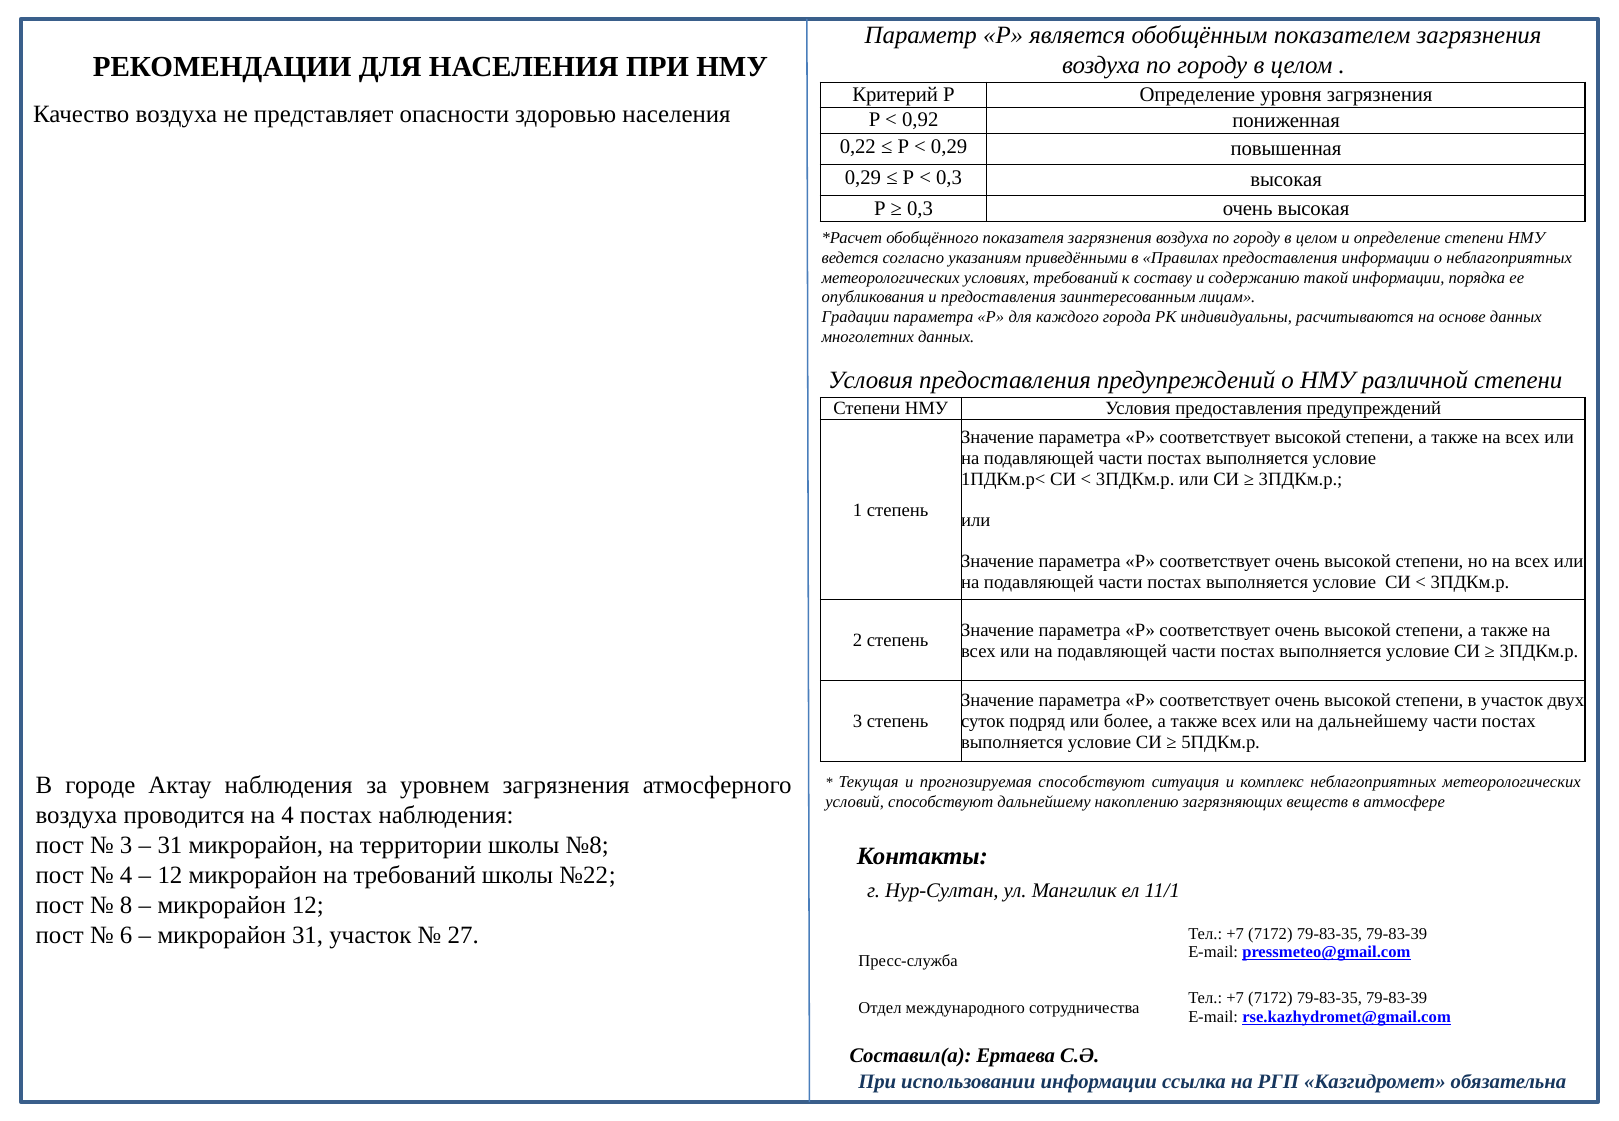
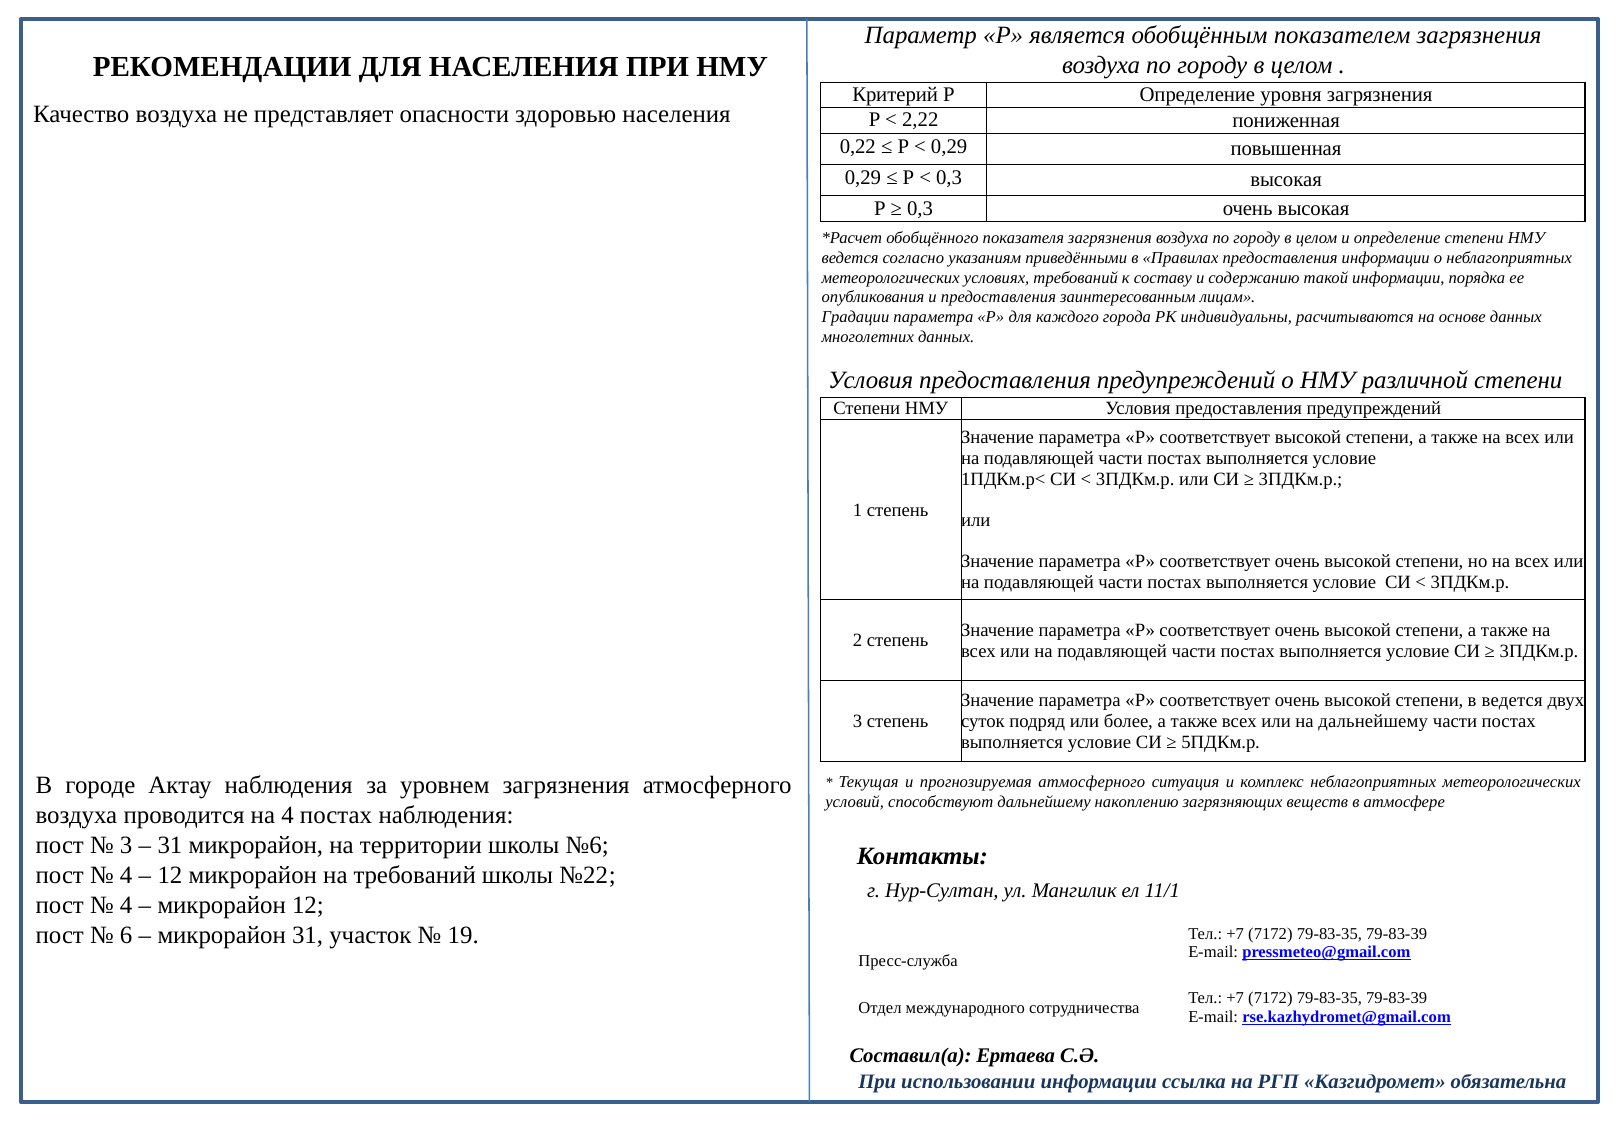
0,92: 0,92 -> 2,22
в участок: участок -> ведется
прогнозируемая способствуют: способствуют -> атмосферного
№8: №8 -> №6
8 at (126, 905): 8 -> 4
27: 27 -> 19
